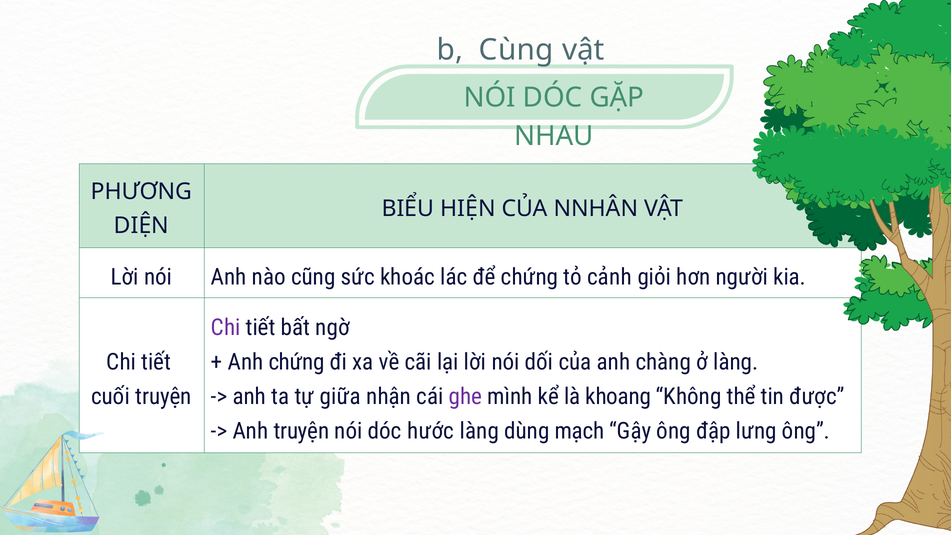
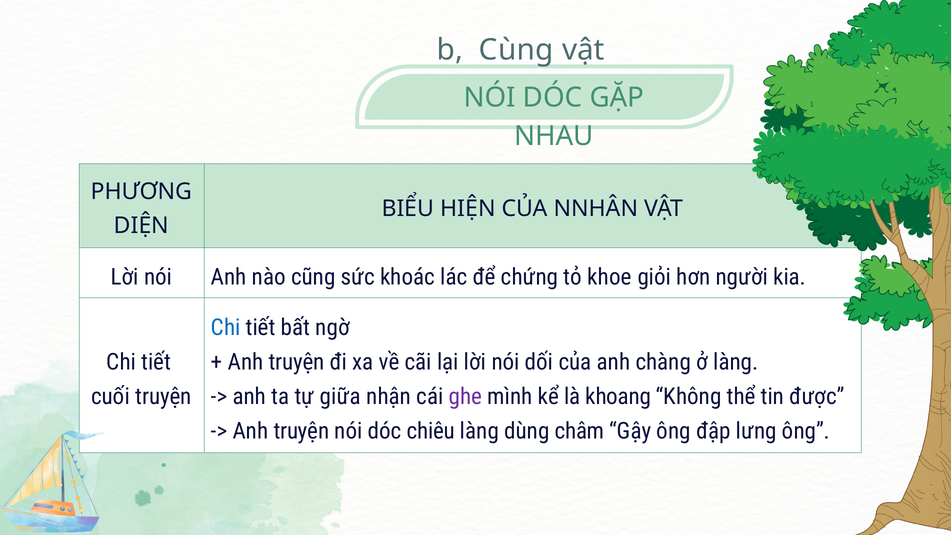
cảnh: cảnh -> khoe
Chi at (226, 328) colour: purple -> blue
chứng at (297, 362): chứng -> truyện
hước: hước -> chiêu
mạch: mạch -> châm
